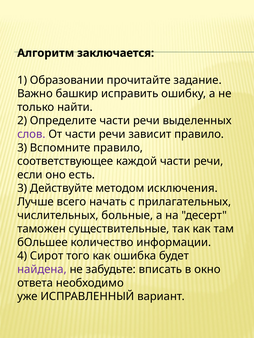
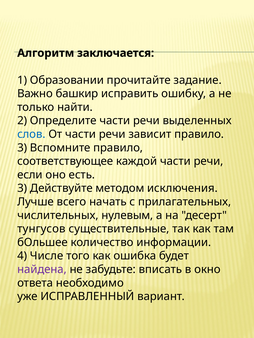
слов colour: purple -> blue
больные: больные -> нулевым
таможен: таможен -> тунгусов
Сирот: Сирот -> Числе
